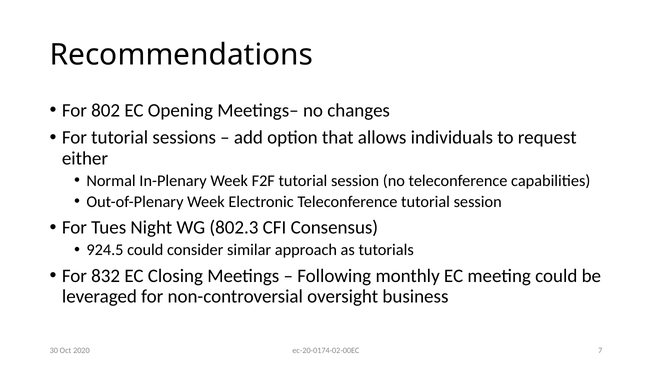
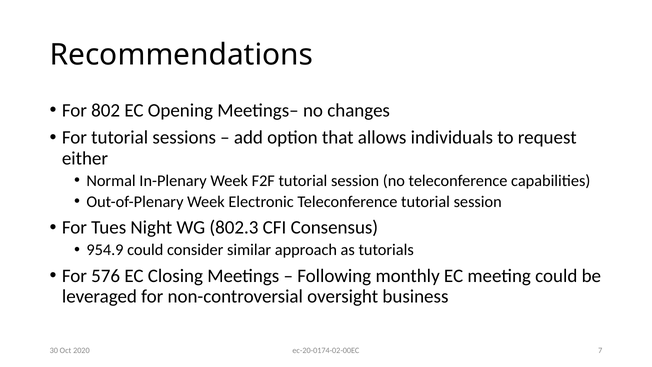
924.5: 924.5 -> 954.9
832: 832 -> 576
